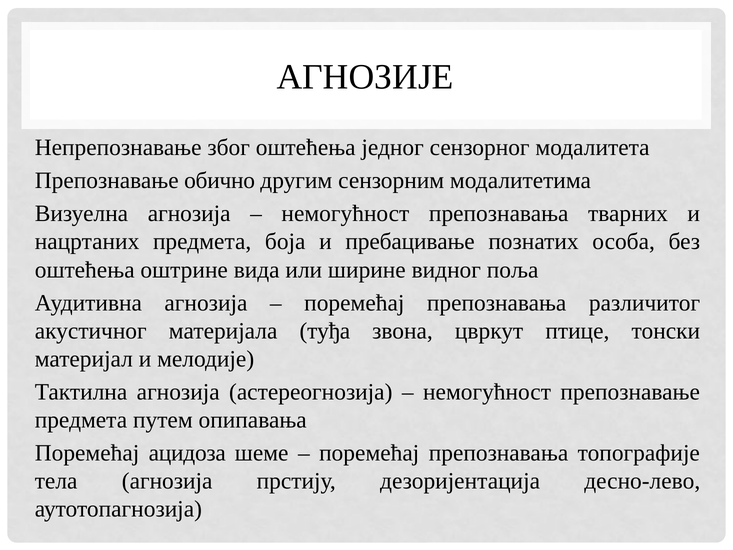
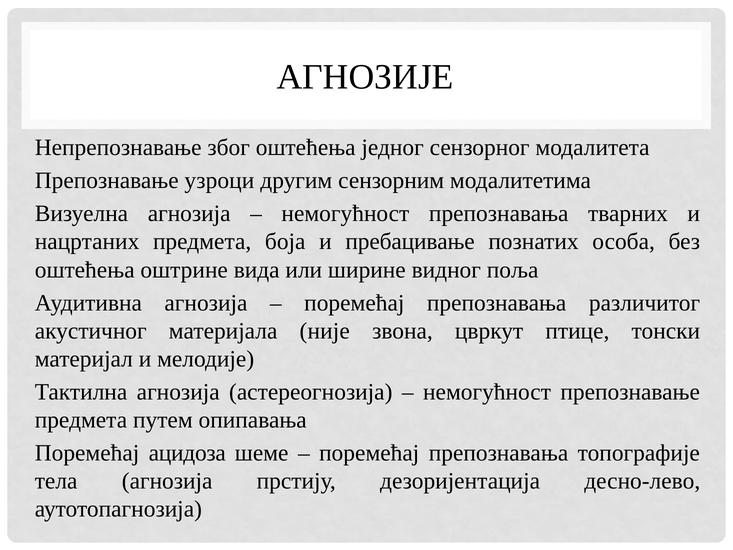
обично: обично -> узроци
туђа: туђа -> није
